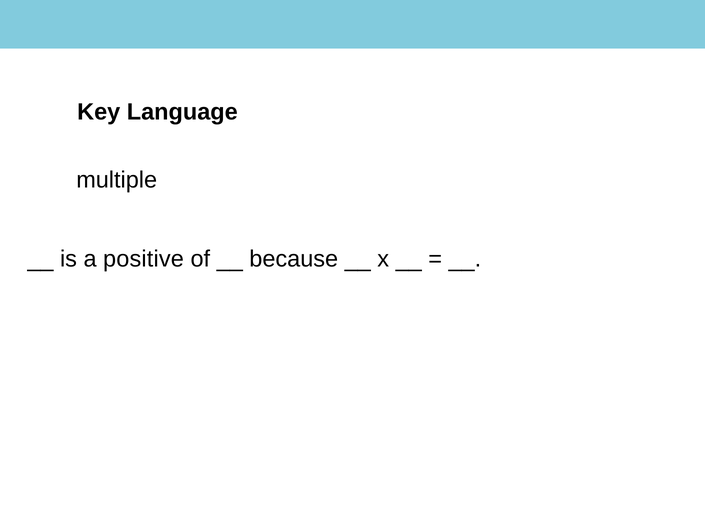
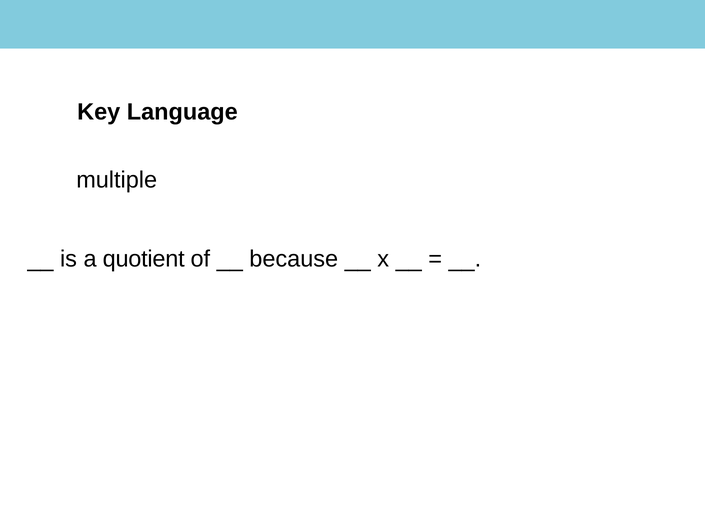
positive: positive -> quotient
